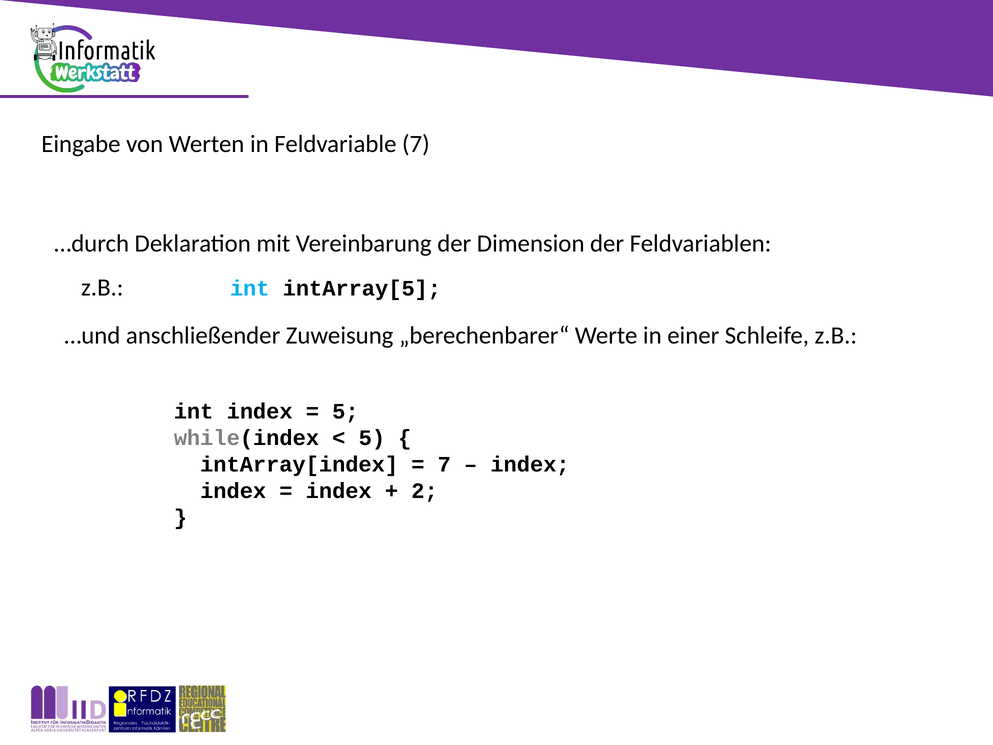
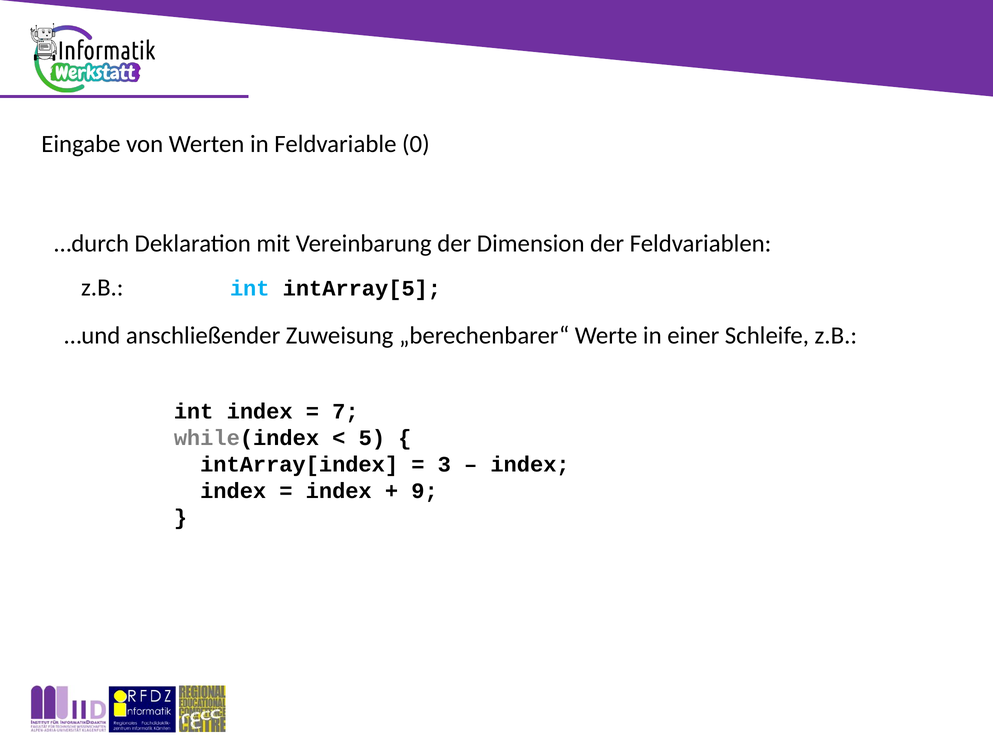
Feldvariable 7: 7 -> 0
5 at (345, 411): 5 -> 7
7 at (444, 464): 7 -> 3
2: 2 -> 9
